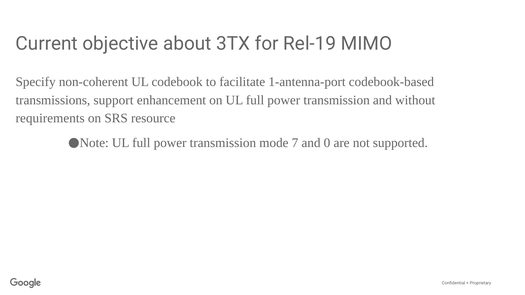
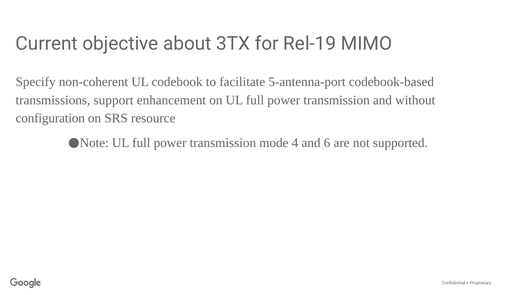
1-antenna-port: 1-antenna-port -> 5-antenna-port
requirements: requirements -> configuration
7: 7 -> 4
0: 0 -> 6
